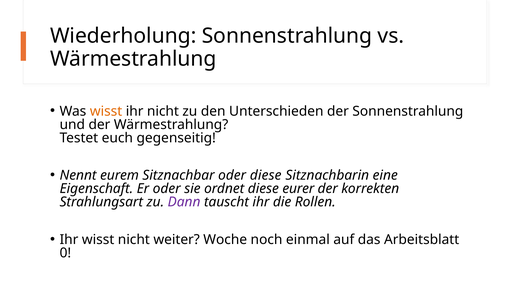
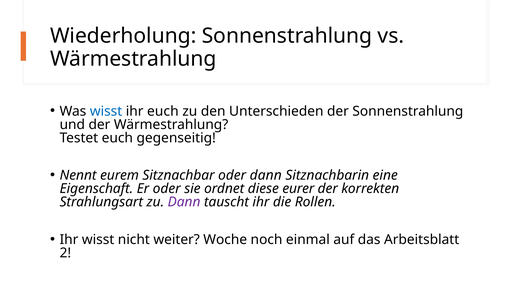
wisst at (106, 111) colour: orange -> blue
ihr nicht: nicht -> euch
oder diese: diese -> dann
0 at (65, 253): 0 -> 2
